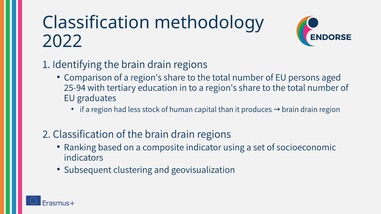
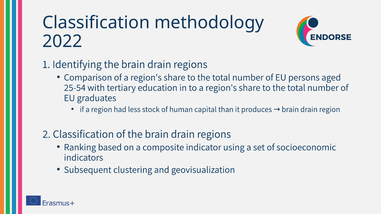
25-94: 25-94 -> 25-54
